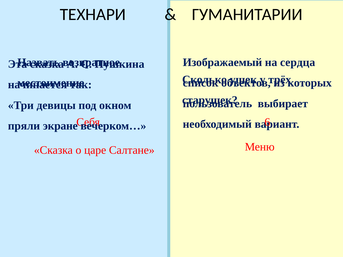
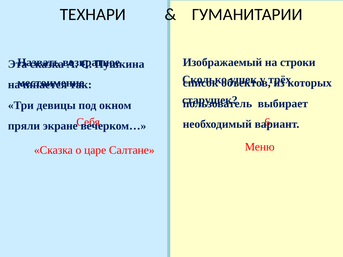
сердца: сердца -> строки
